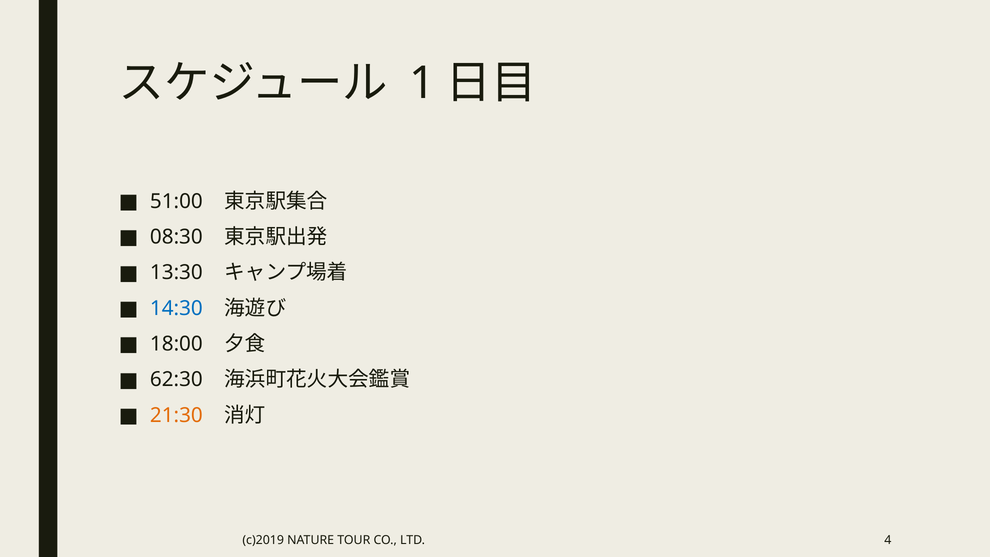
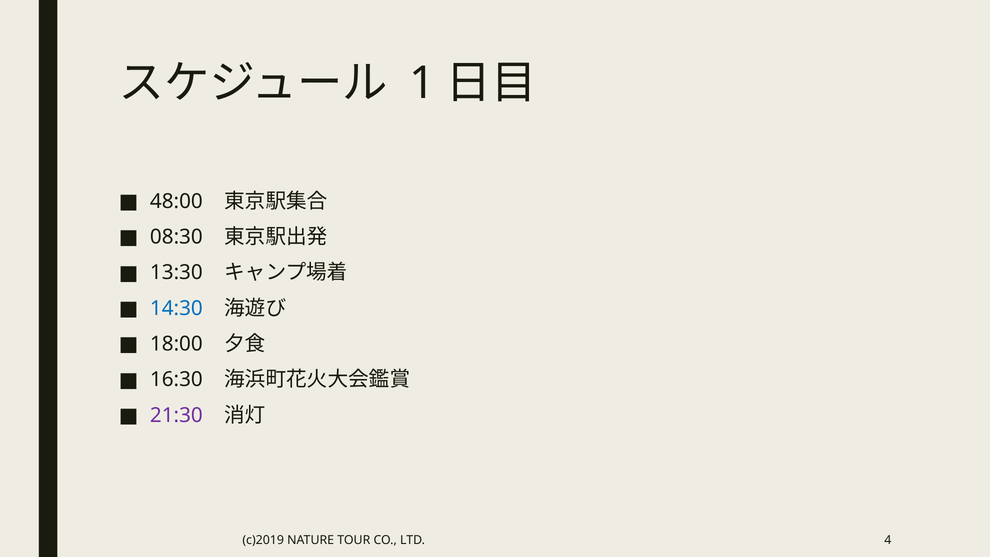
51:00: 51:00 -> 48:00
62:30: 62:30 -> 16:30
21:30 colour: orange -> purple
